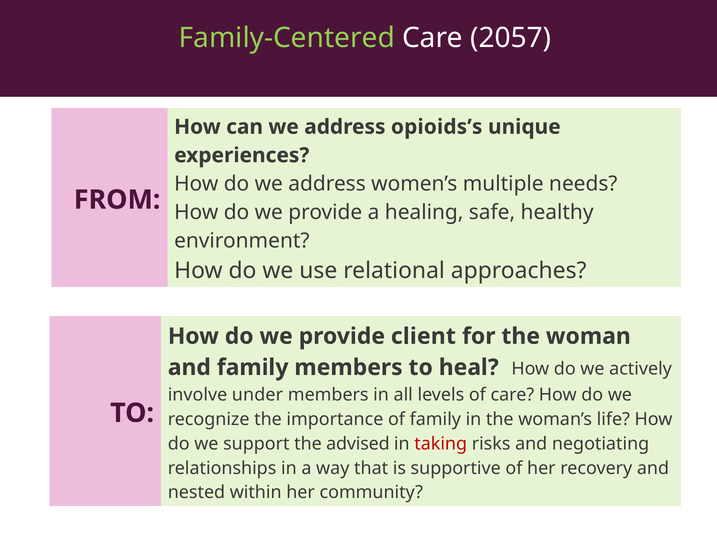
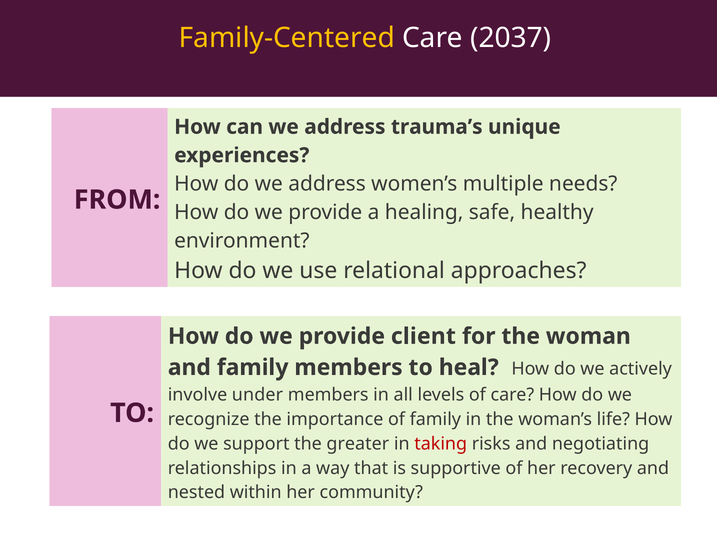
Family-Centered colour: light green -> yellow
2057: 2057 -> 2037
opioids’s: opioids’s -> trauma’s
advised: advised -> greater
